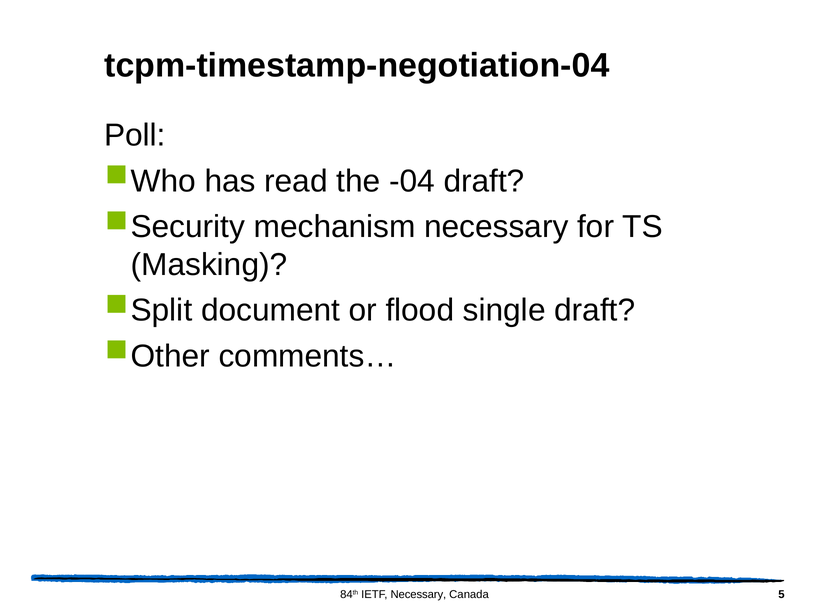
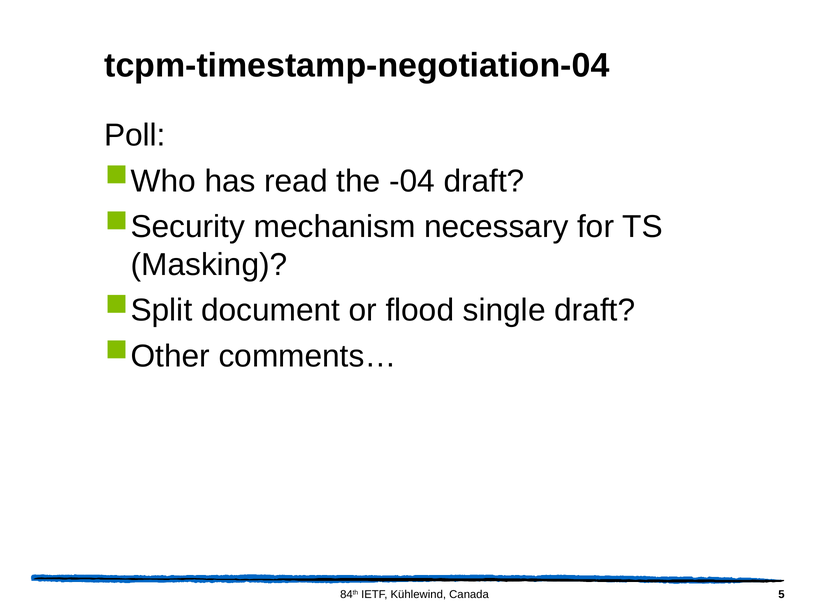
IETF Necessary: Necessary -> Kühlewind
